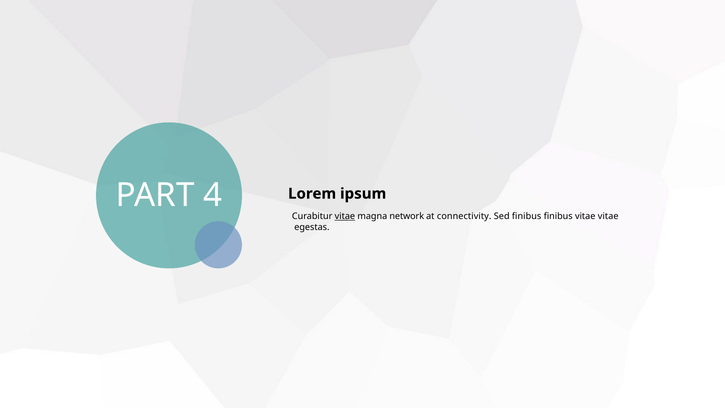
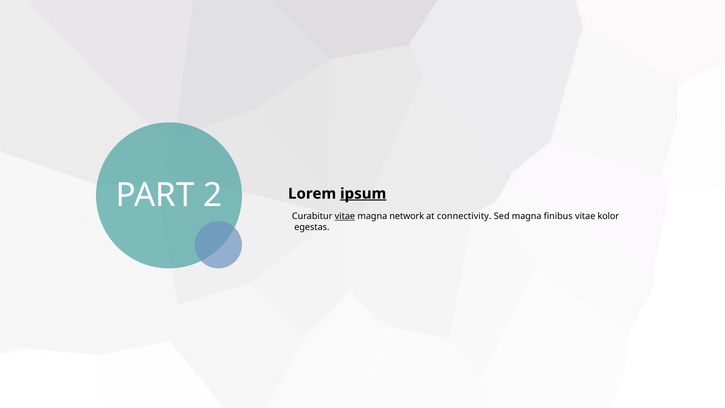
4: 4 -> 2
Sed finibus: finibus -> magna
vitae vitae: vitae -> kolor
ipsum underline: none -> present
